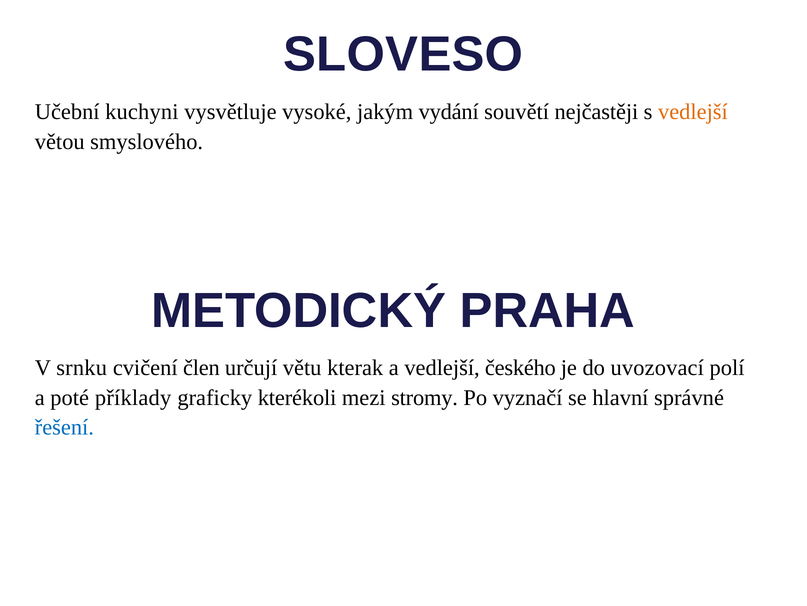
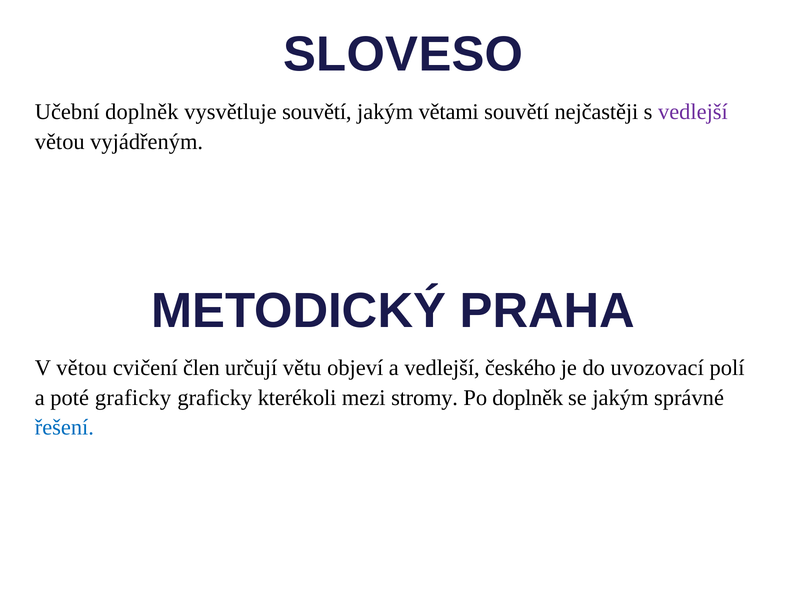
Učební kuchyni: kuchyni -> doplněk
vysvětluje vysoké: vysoké -> souvětí
vydání: vydání -> větami
vedlejší at (693, 112) colour: orange -> purple
smyslového: smyslového -> vyjádřeným
V srnku: srnku -> větou
kterak: kterak -> objeví
poté příklady: příklady -> graficky
Po vyznačí: vyznačí -> doplněk
se hlavní: hlavní -> jakým
